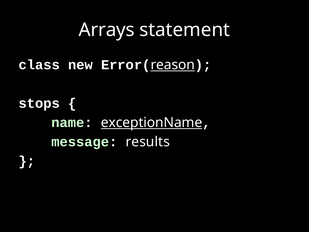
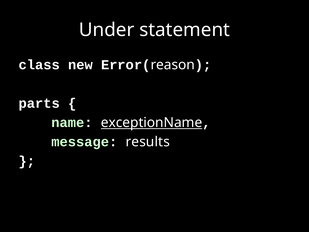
Arrays: Arrays -> Under
reason underline: present -> none
stops: stops -> parts
